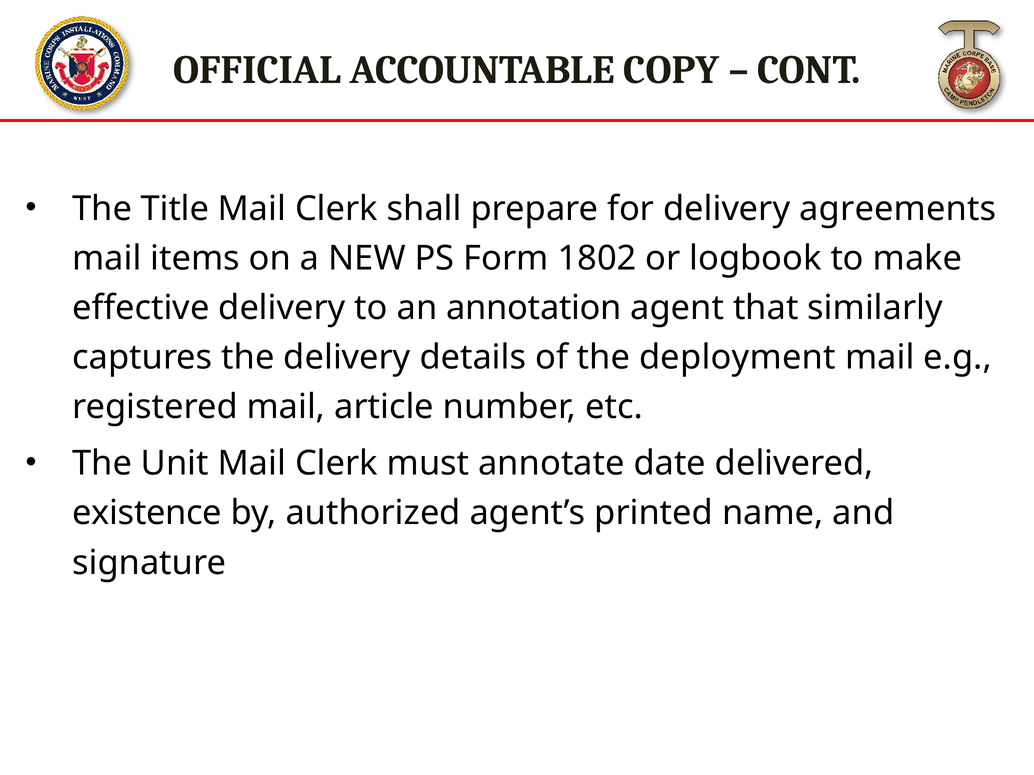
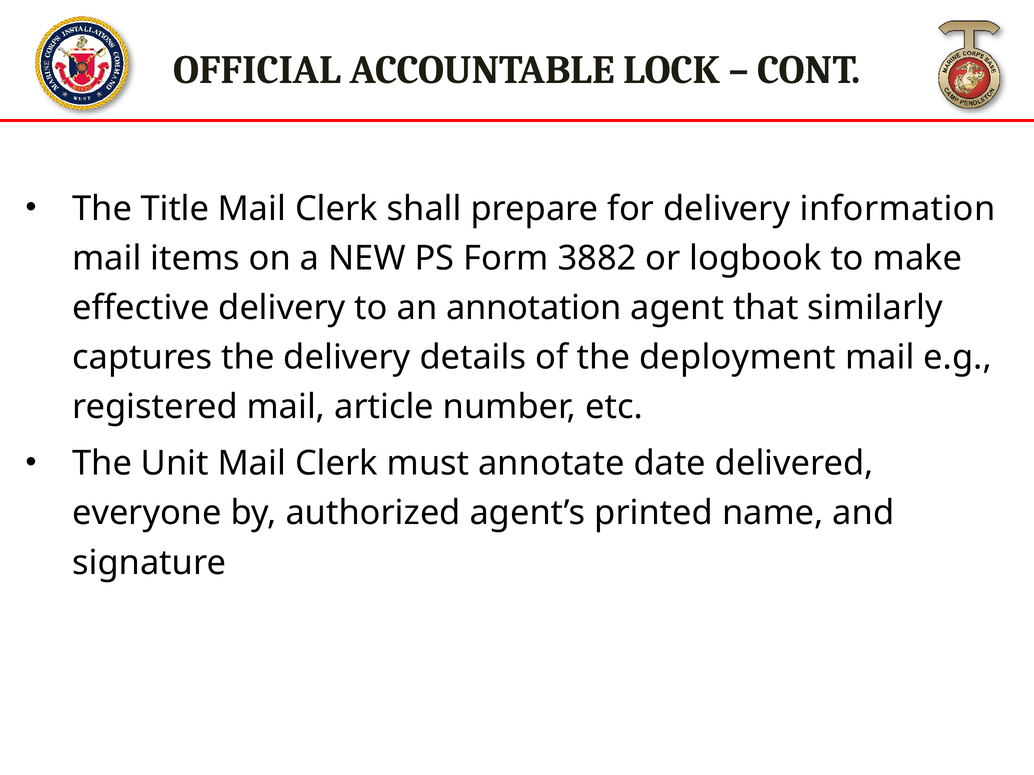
COPY: COPY -> LOCK
agreements: agreements -> information
1802: 1802 -> 3882
existence: existence -> everyone
